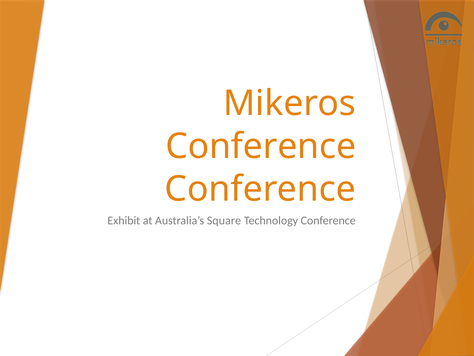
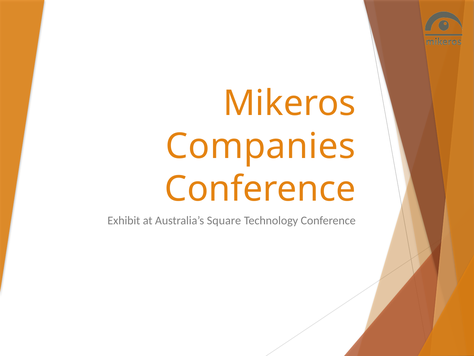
Conference at (261, 146): Conference -> Companies
